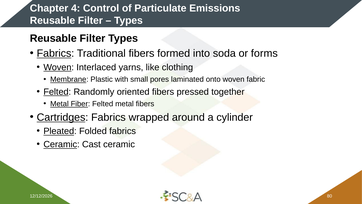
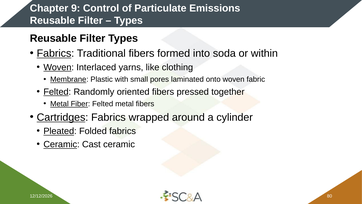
4: 4 -> 9
forms: forms -> within
